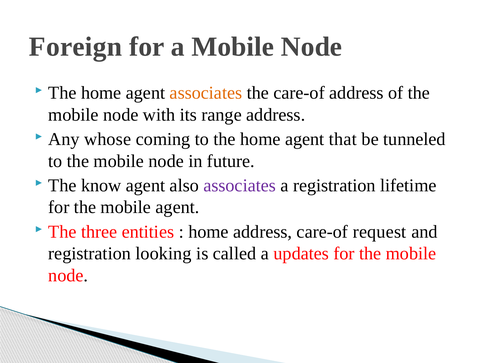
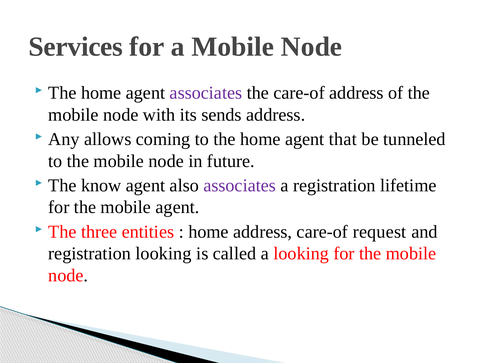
Foreign: Foreign -> Services
associates at (206, 93) colour: orange -> purple
range: range -> sends
whose: whose -> allows
a updates: updates -> looking
